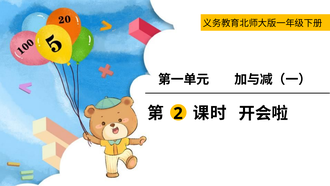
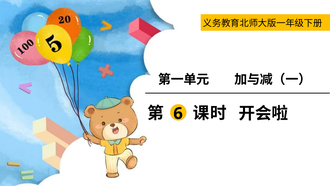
2: 2 -> 6
